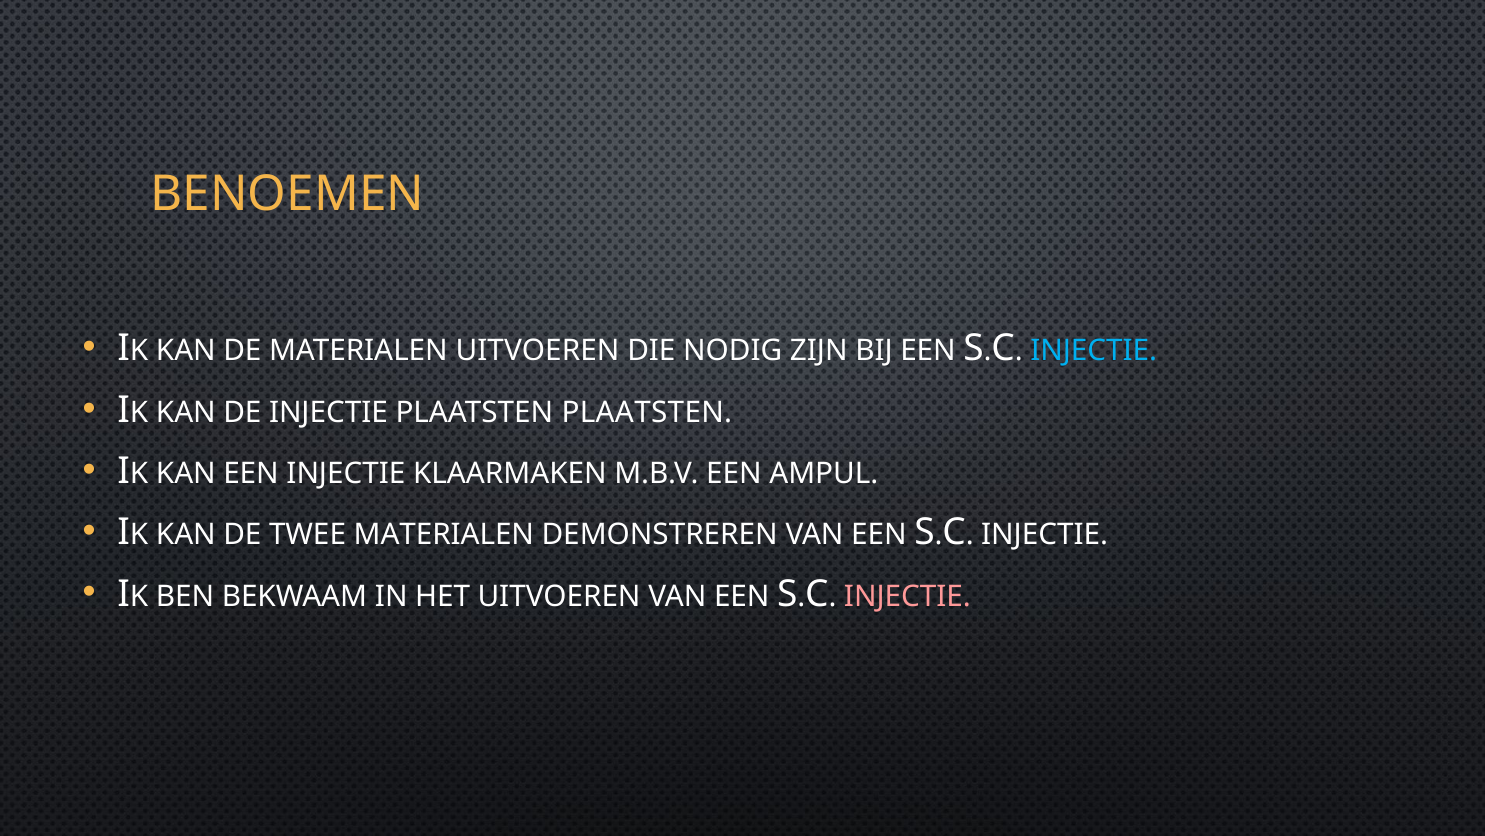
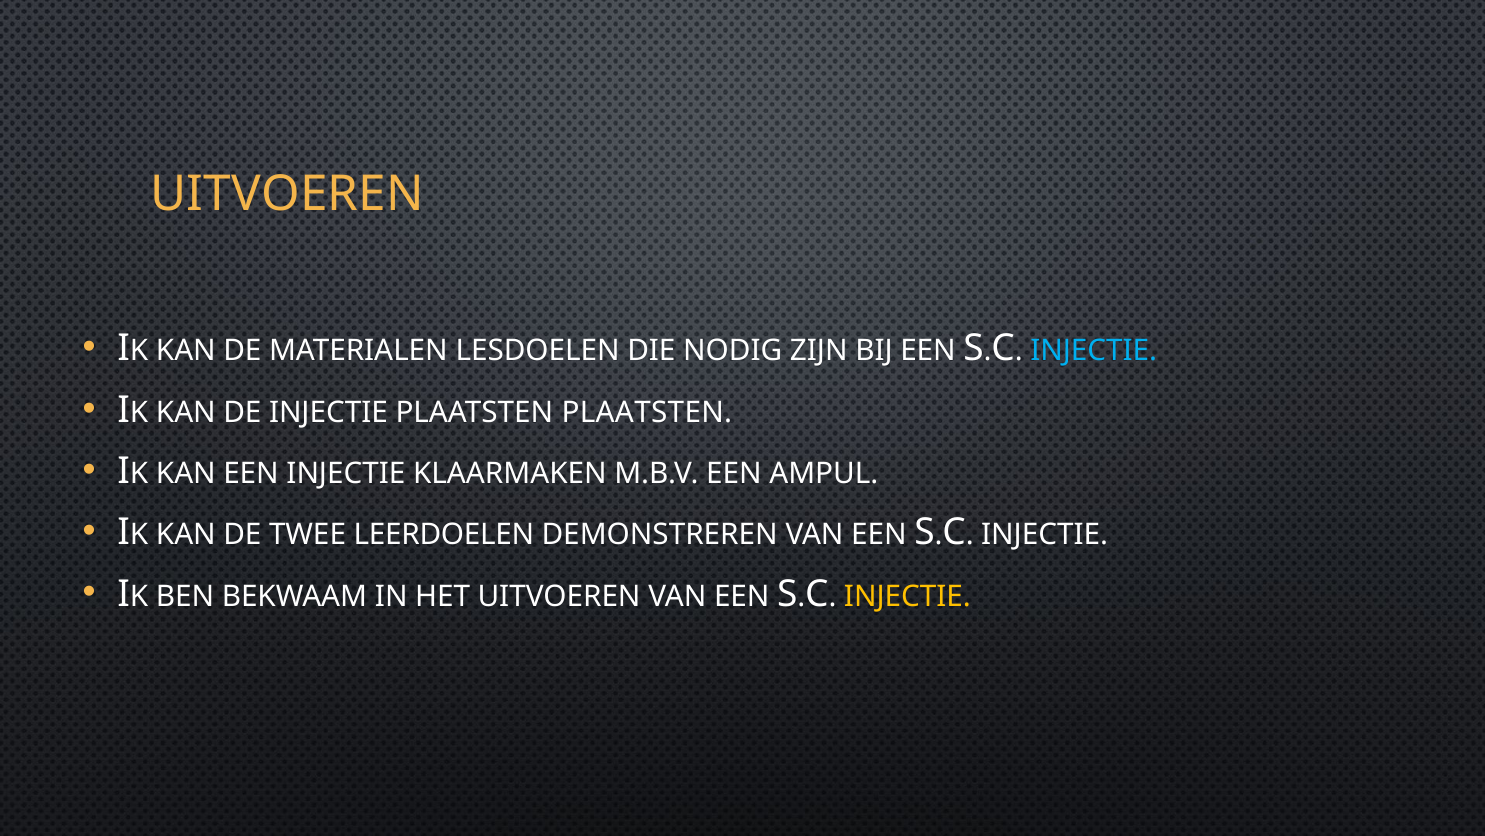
BENOEMEN at (287, 194): BENOEMEN -> UITVOEREN
MATERIALEN UITVOEREN: UITVOEREN -> LESDOELEN
TWEE MATERIALEN: MATERIALEN -> LEERDOELEN
INJECTIE at (907, 596) colour: pink -> yellow
